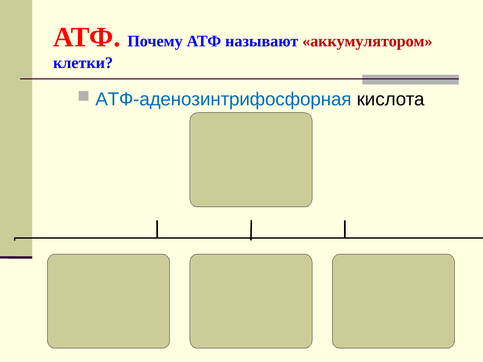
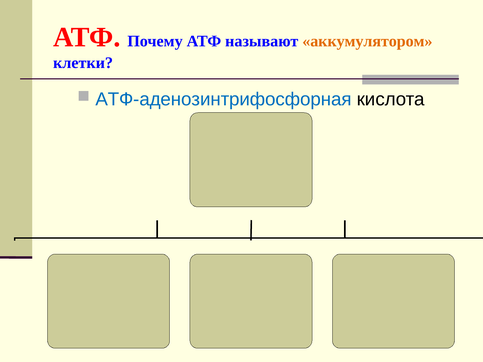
аккумулятором colour: red -> orange
